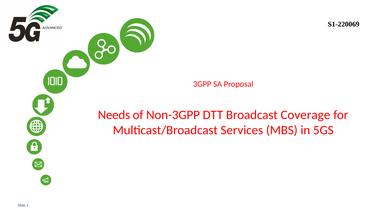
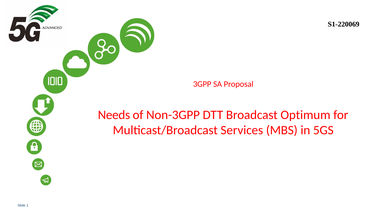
Coverage: Coverage -> Optimum
